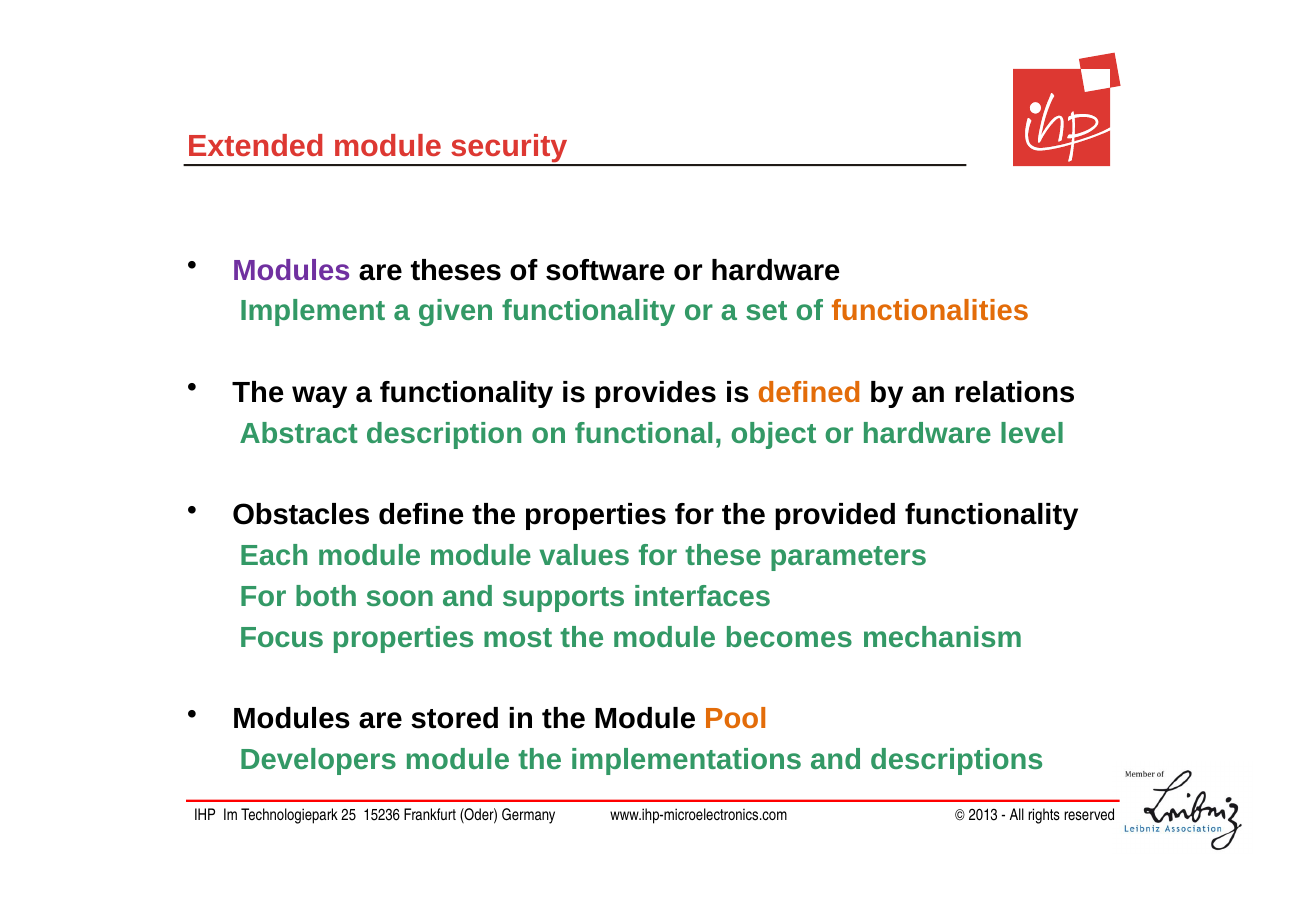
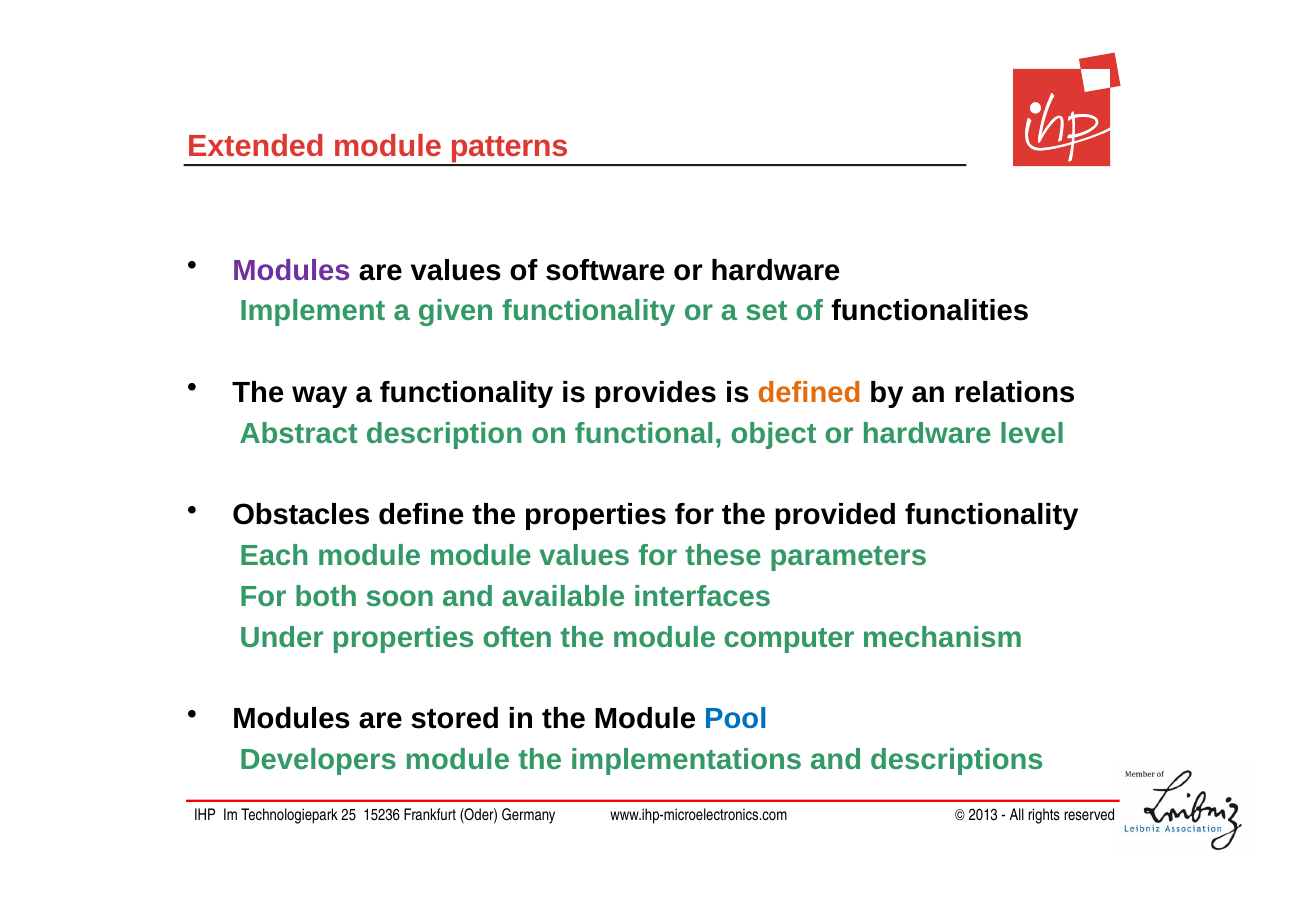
security: security -> patterns
are theses: theses -> values
functionalities colour: orange -> black
supports: supports -> available
Focus: Focus -> Under
most: most -> often
becomes: becomes -> computer
Pool colour: orange -> blue
